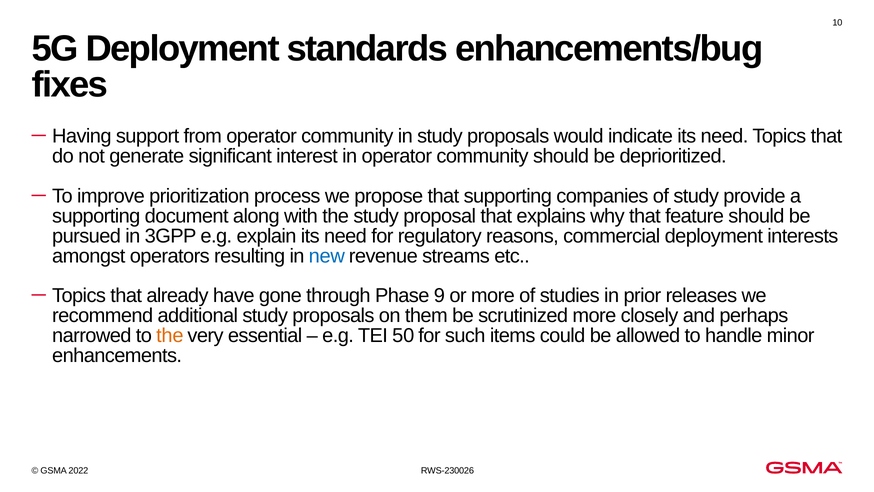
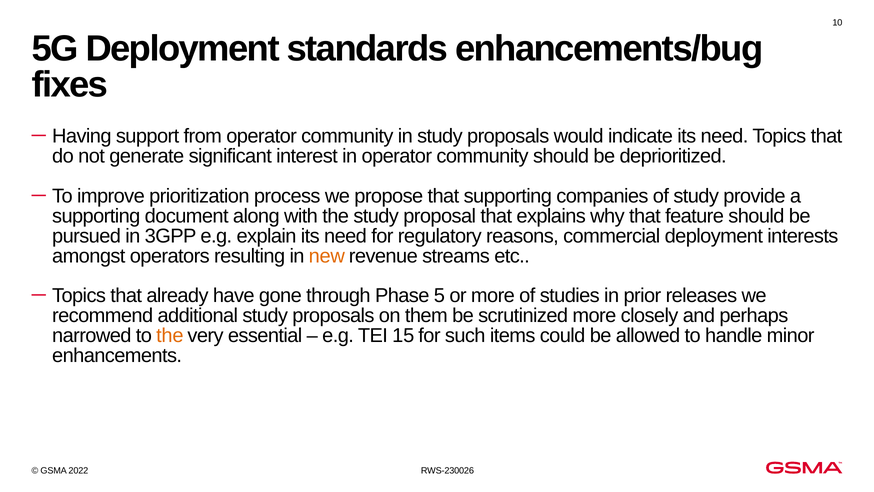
new colour: blue -> orange
9: 9 -> 5
50: 50 -> 15
